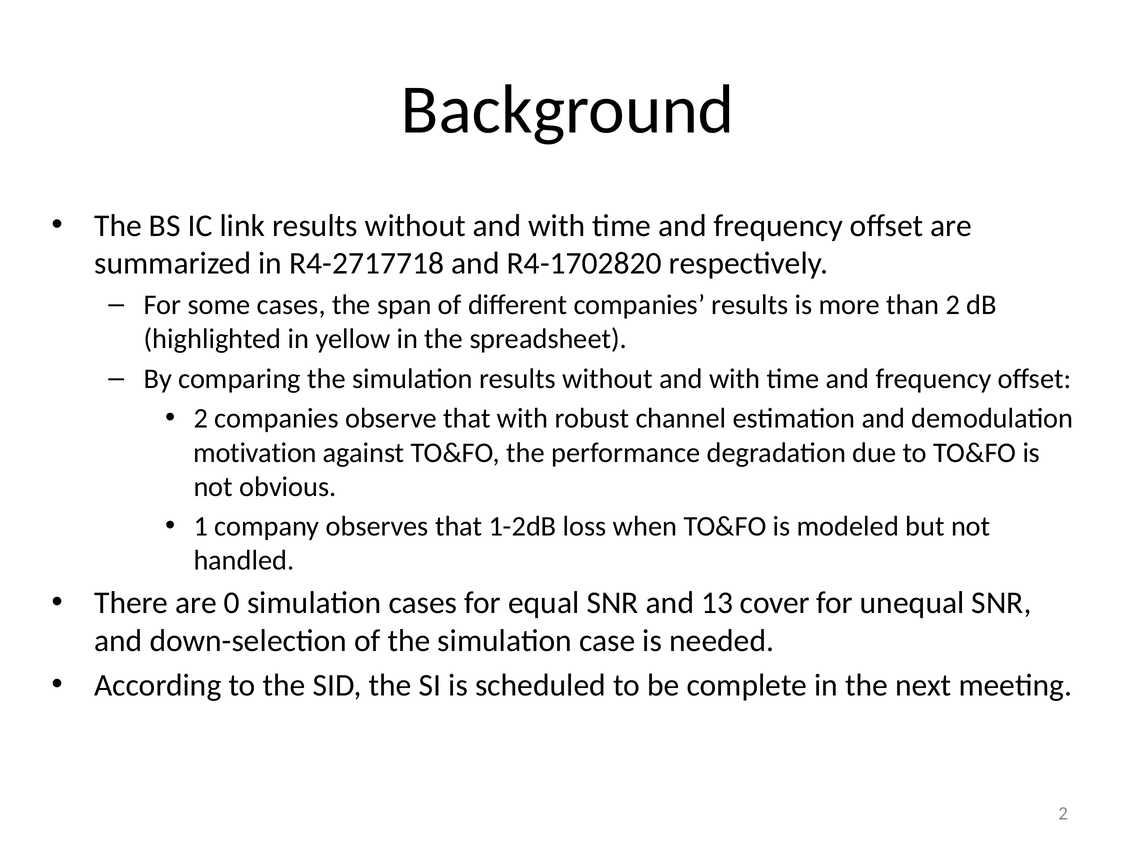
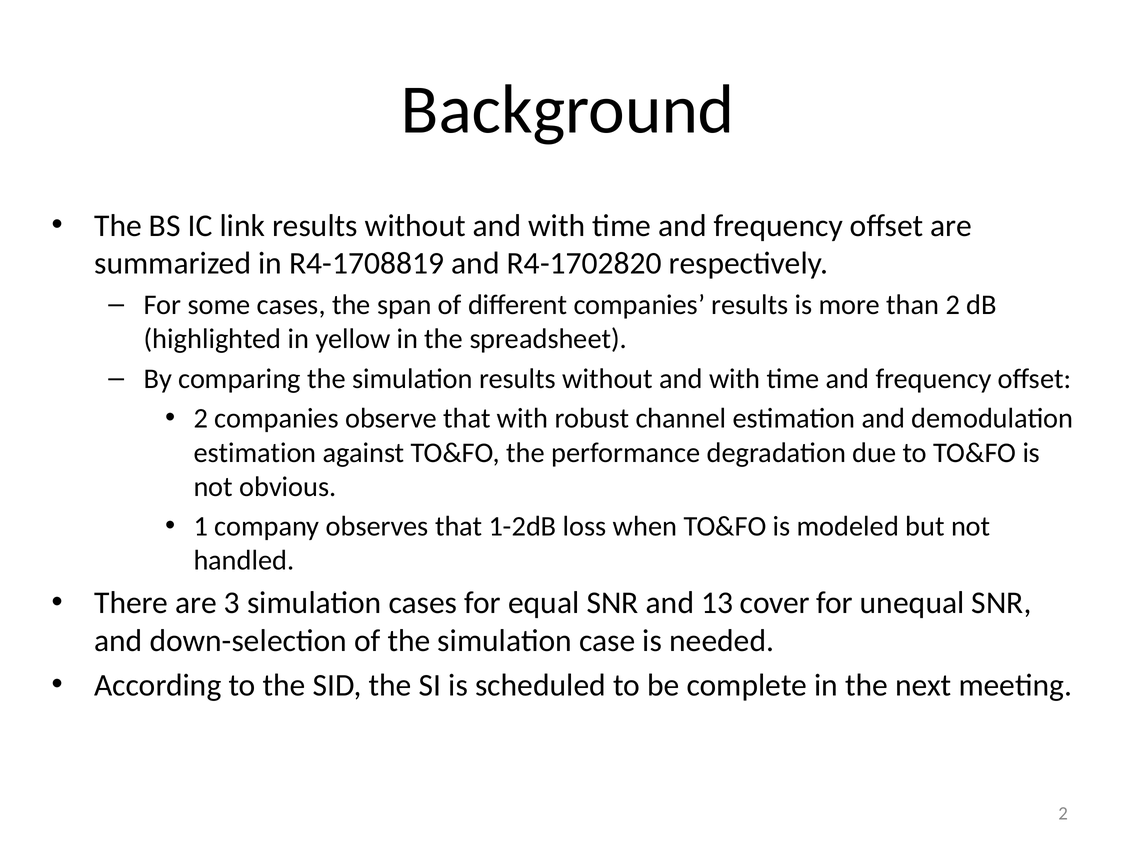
R4-2717718: R4-2717718 -> R4-1708819
motivation at (255, 453): motivation -> estimation
0: 0 -> 3
